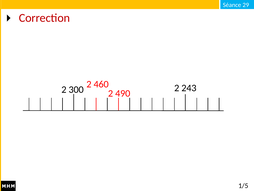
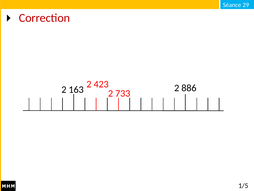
460: 460 -> 423
300: 300 -> 163
243: 243 -> 886
490: 490 -> 733
